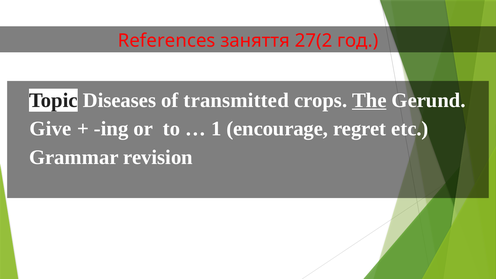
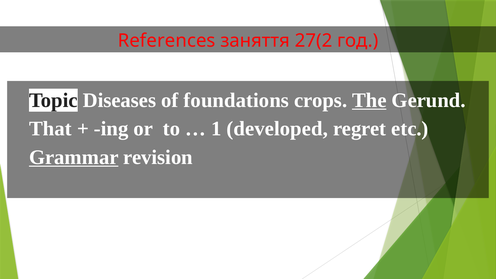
transmitted: transmitted -> foundations
Give: Give -> That
encourage: encourage -> developed
Grammar underline: none -> present
